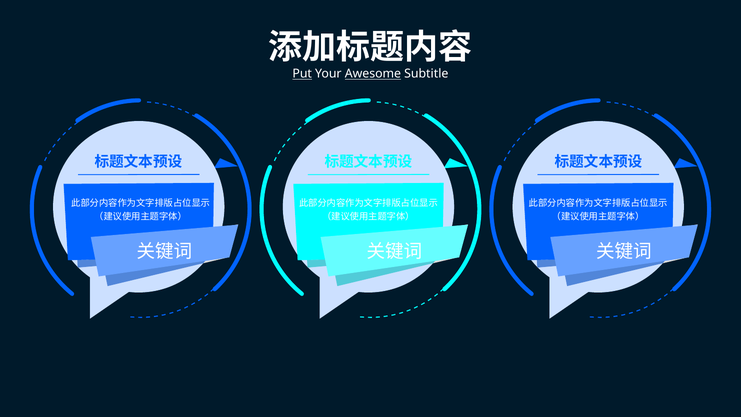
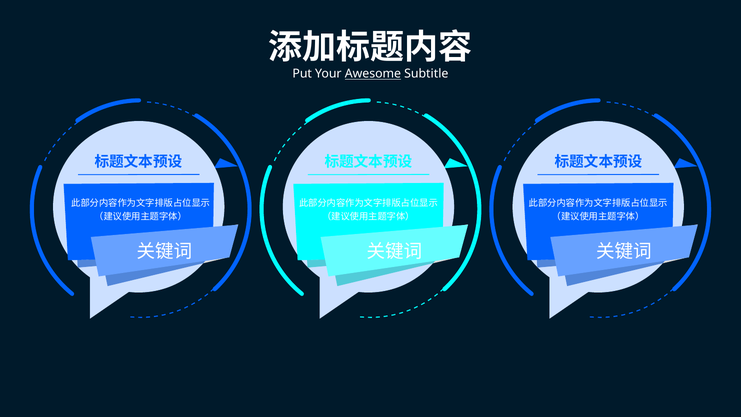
Put underline: present -> none
